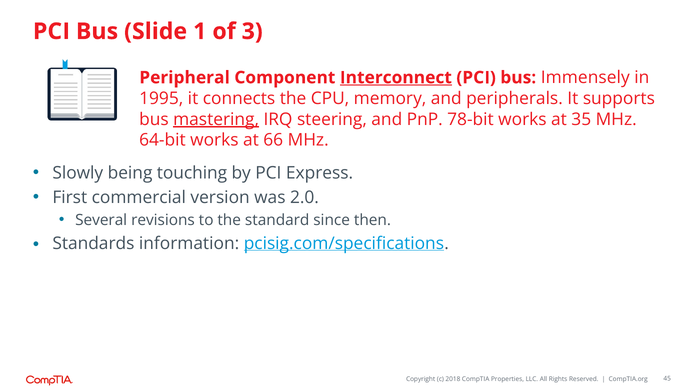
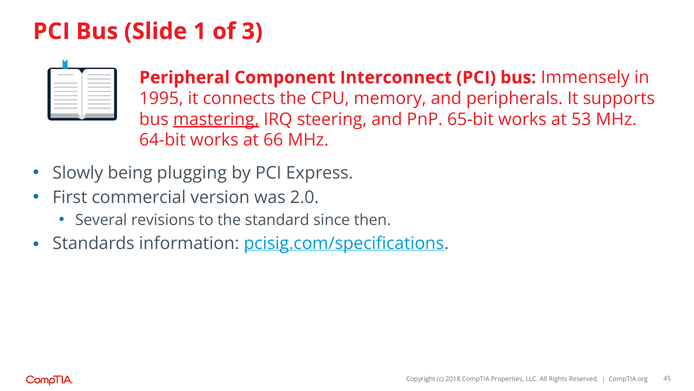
Interconnect underline: present -> none
78-bit: 78-bit -> 65-bit
35: 35 -> 53
touching: touching -> plugging
